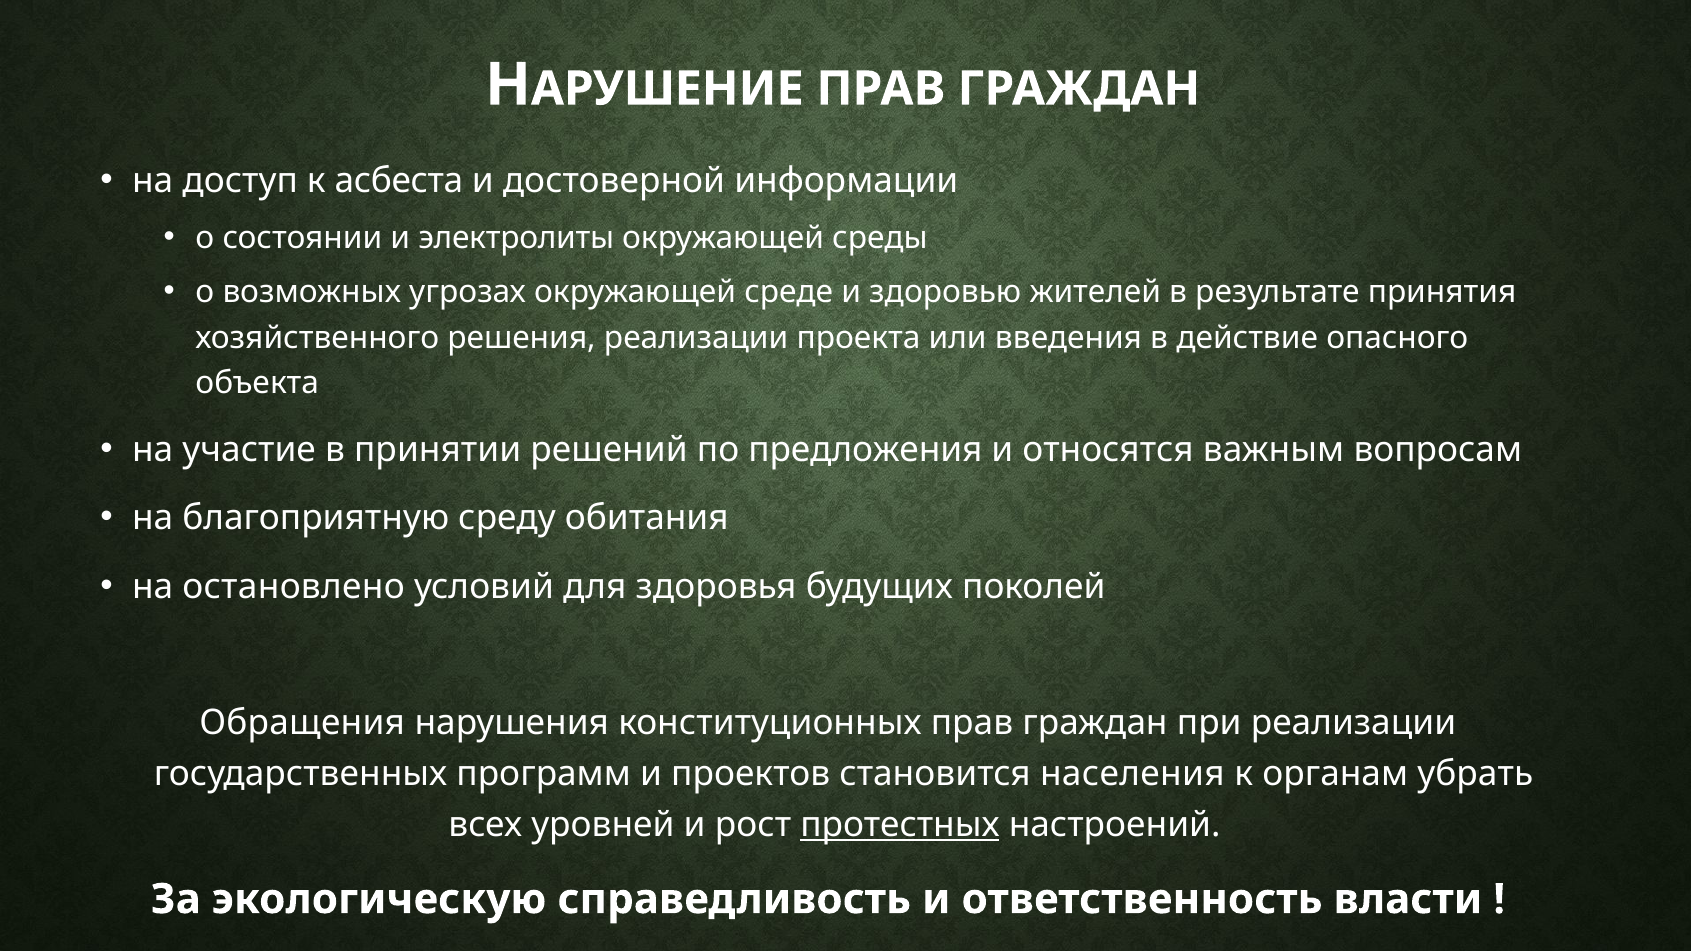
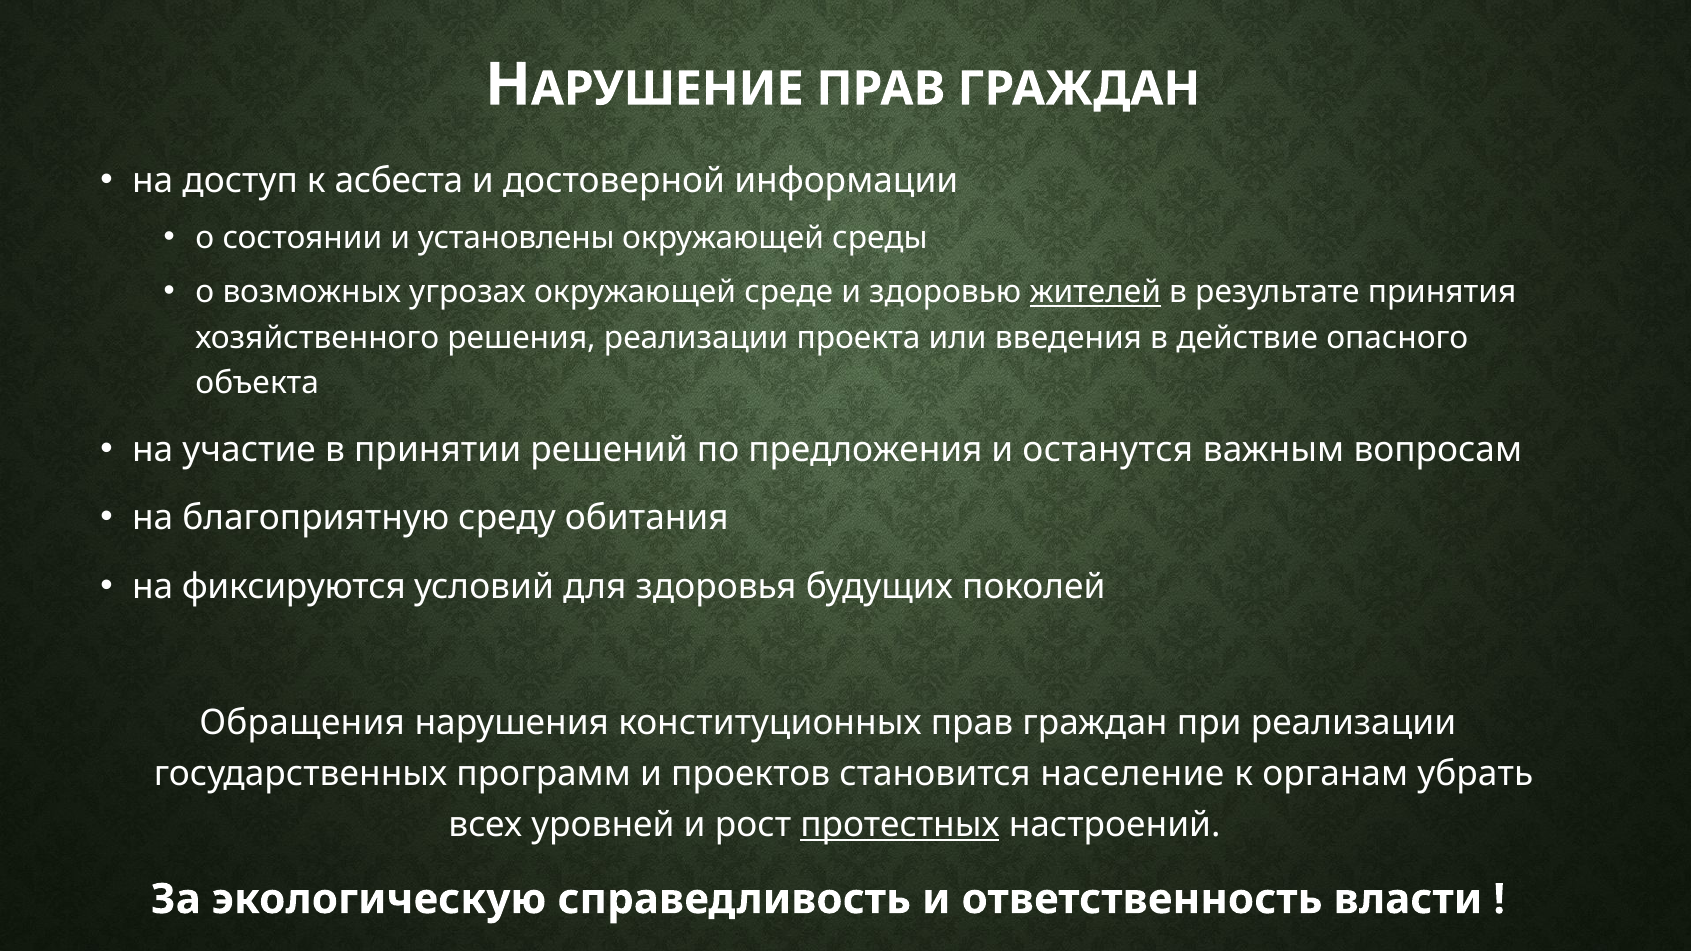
электролиты: электролиты -> установлены
жителей underline: none -> present
относятся: относятся -> останутся
остановлено: остановлено -> фиксируются
населения: населения -> население
